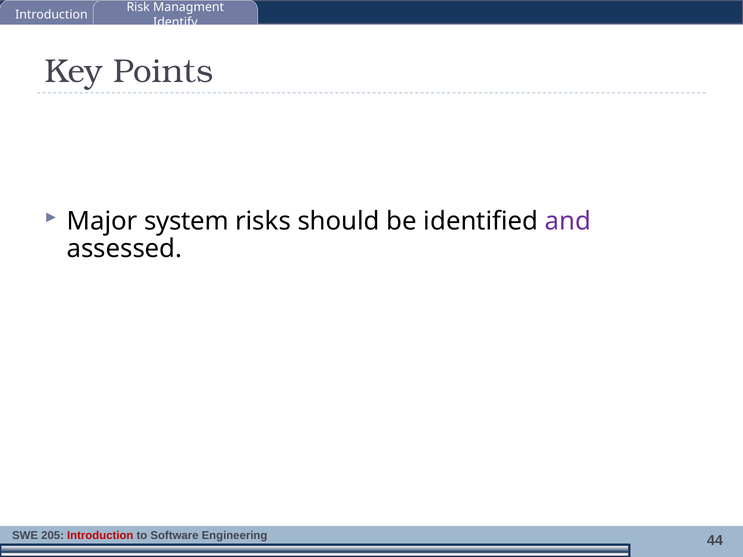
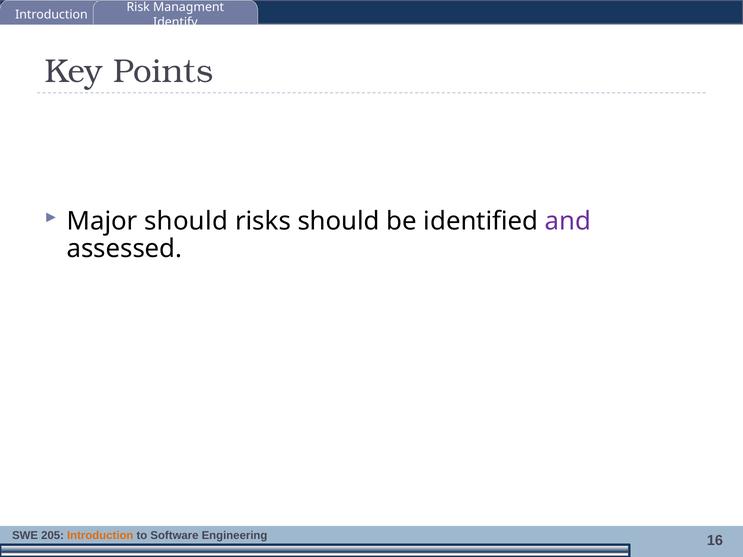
Major system: system -> should
Introduction at (100, 536) colour: red -> orange
44: 44 -> 16
